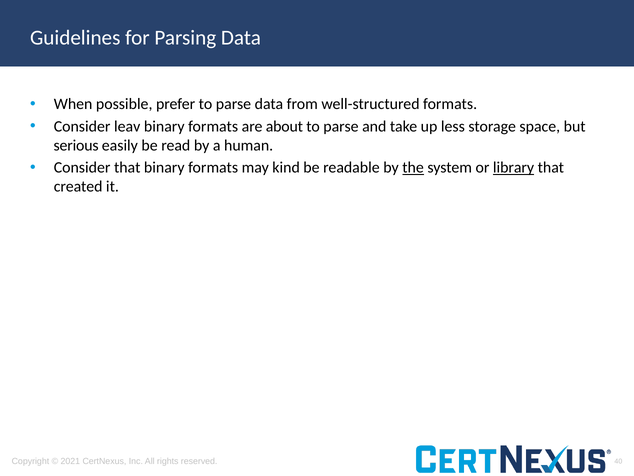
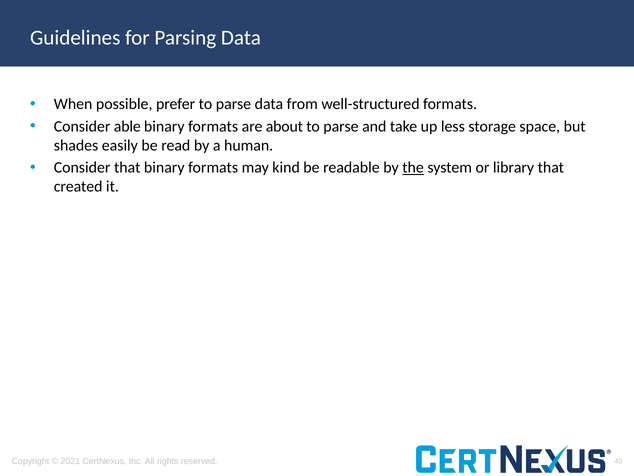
leav: leav -> able
serious: serious -> shades
library underline: present -> none
